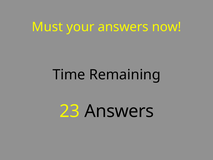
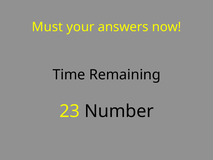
23 Answers: Answers -> Number
